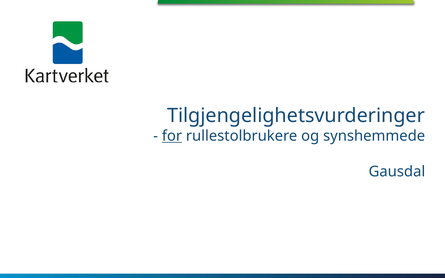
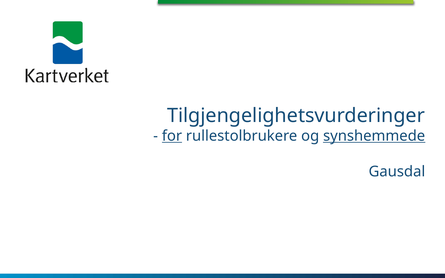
synshemmede underline: none -> present
